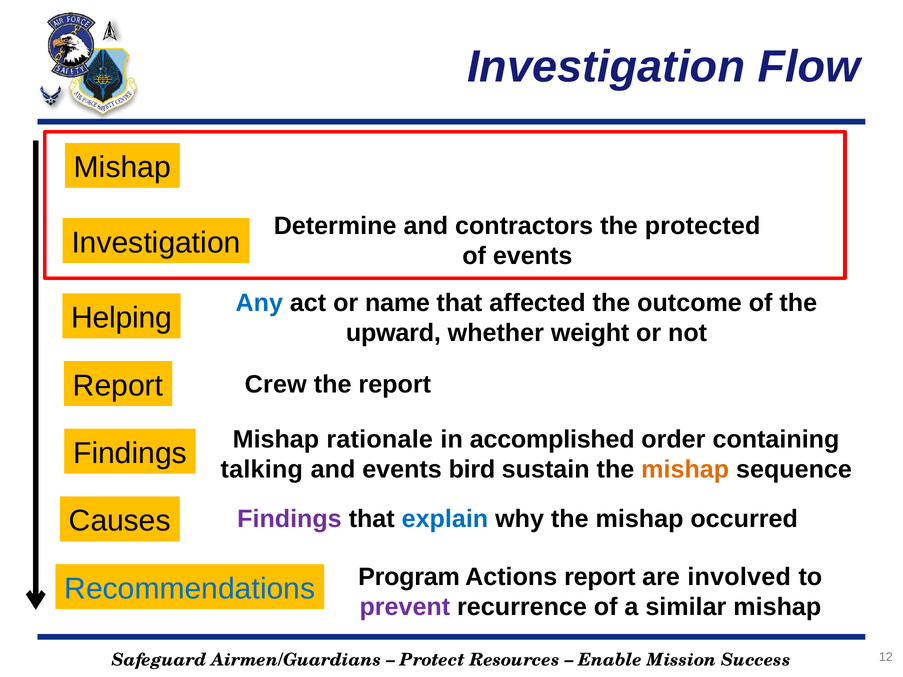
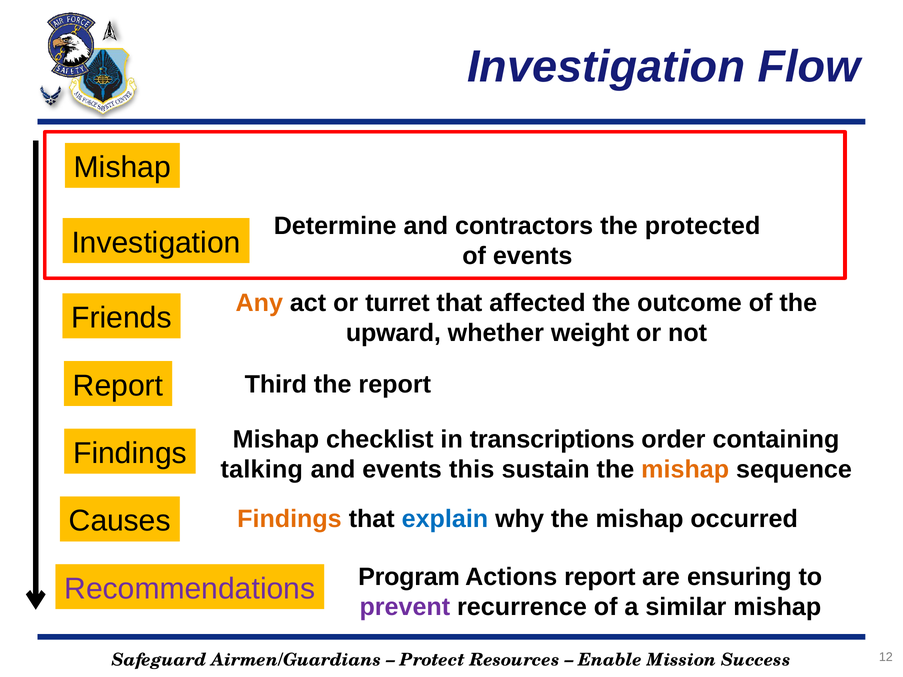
Any colour: blue -> orange
name: name -> turret
Helping: Helping -> Friends
Crew: Crew -> Third
rationale: rationale -> checklist
accomplished: accomplished -> transcriptions
bird: bird -> this
Findings at (289, 519) colour: purple -> orange
involved: involved -> ensuring
Recommendations colour: blue -> purple
